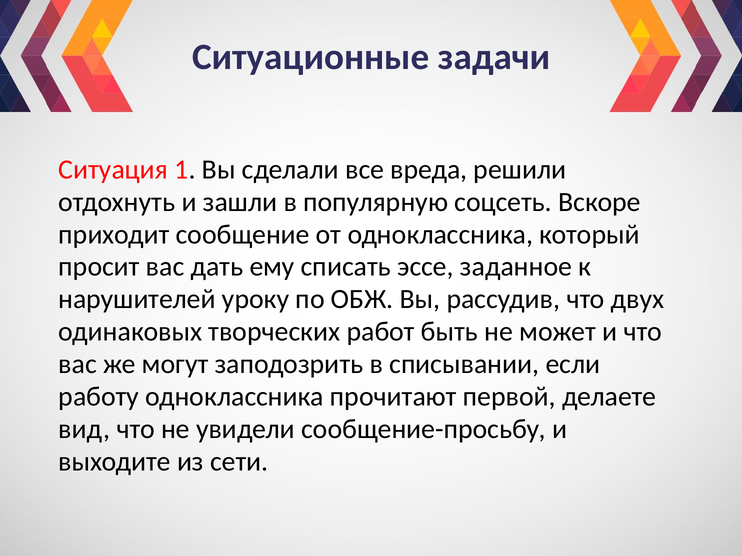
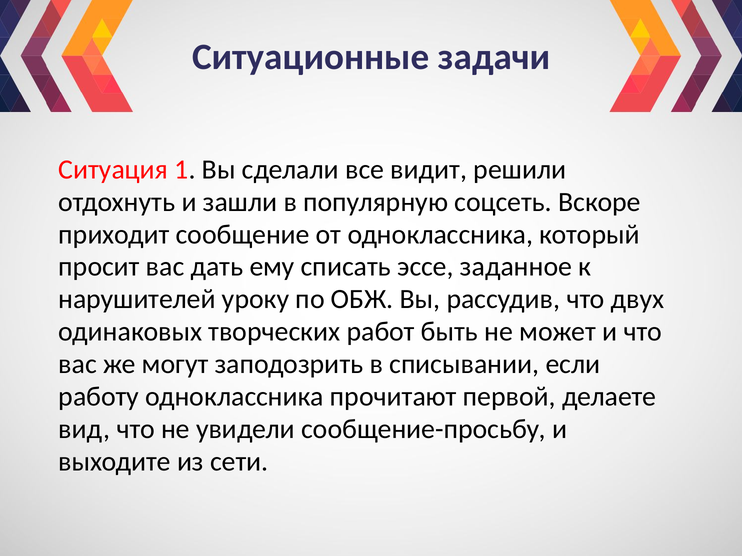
вреда: вреда -> видит
